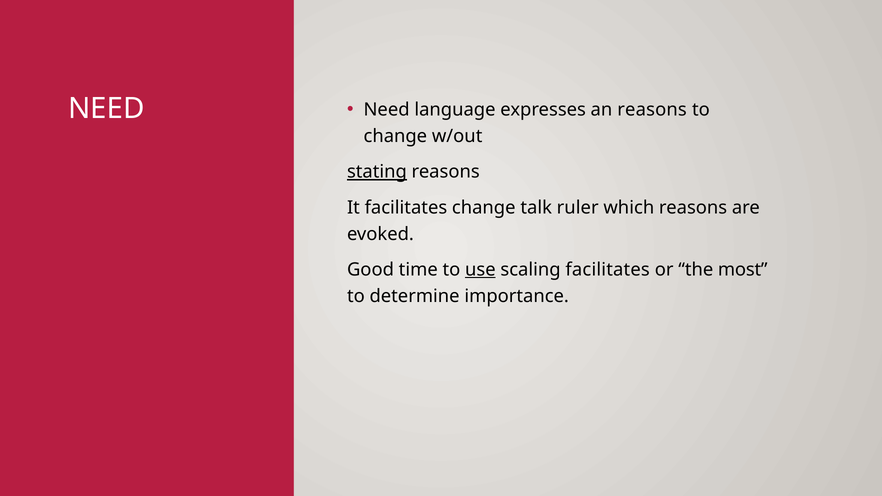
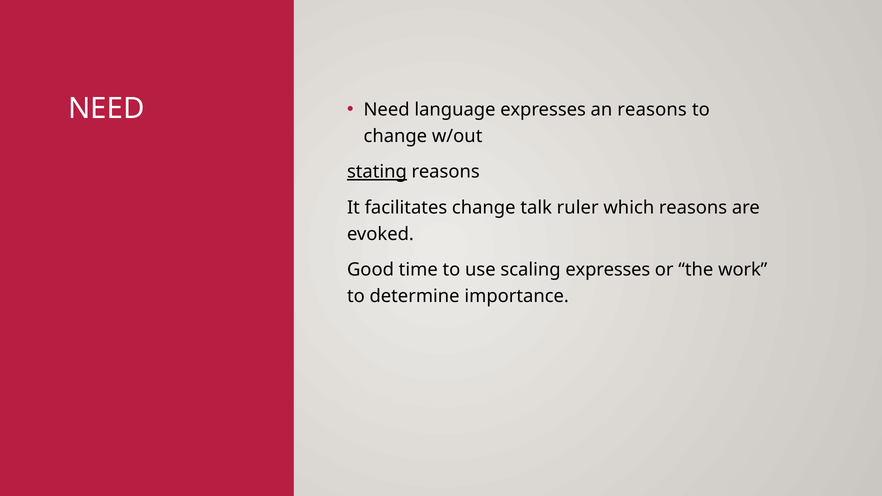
use underline: present -> none
scaling facilitates: facilitates -> expresses
most: most -> work
